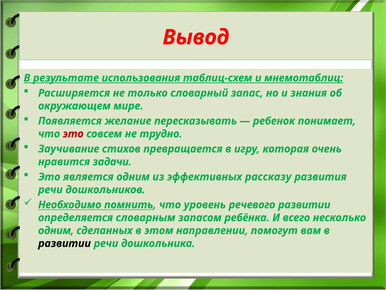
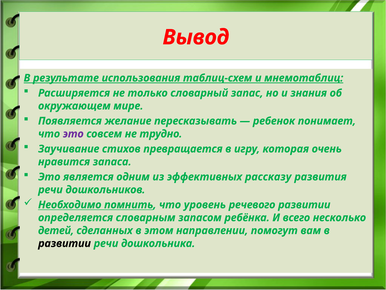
это at (73, 134) colour: red -> purple
задачи: задачи -> запаса
одним at (56, 230): одним -> детей
